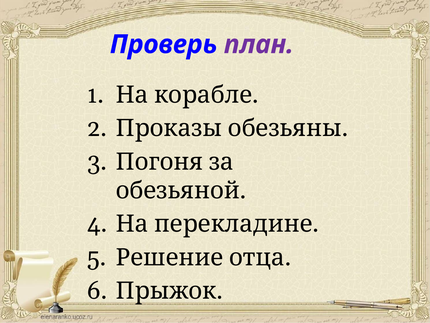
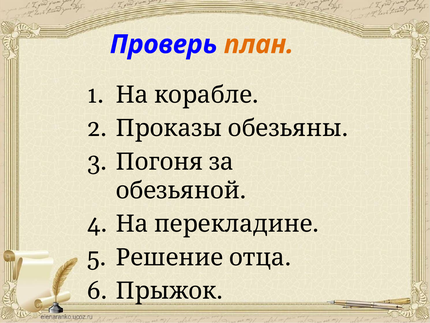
план colour: purple -> orange
